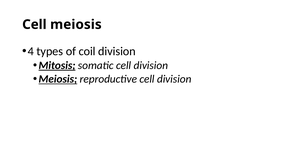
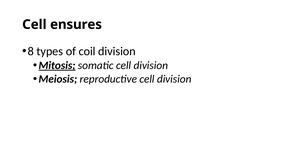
Cell meiosis: meiosis -> ensures
4: 4 -> 8
Meiosis at (58, 79) underline: present -> none
